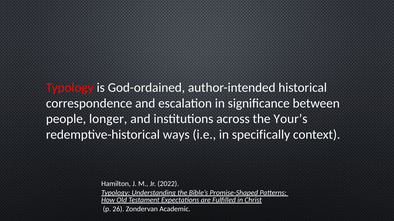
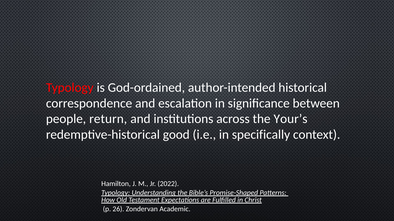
longer: longer -> return
ways: ways -> good
